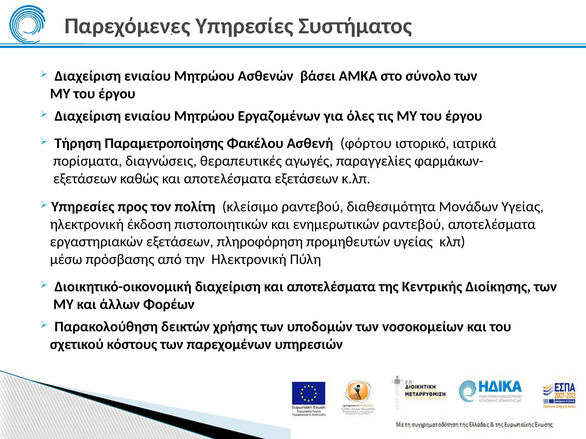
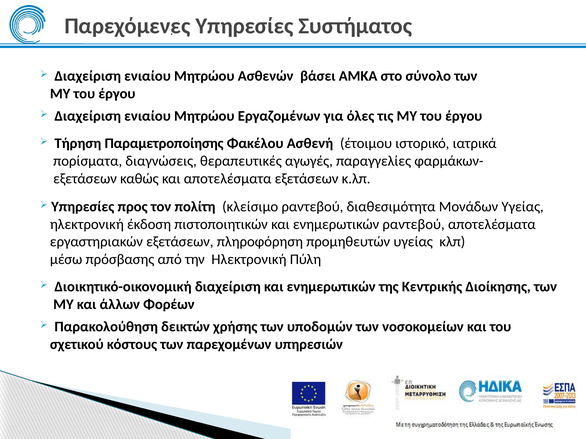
φόρτου: φόρτου -> έτοιμου
διαχείριση και αποτελέσματα: αποτελέσματα -> ενημερωτικών
